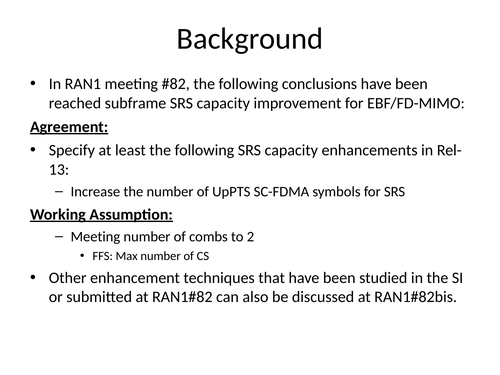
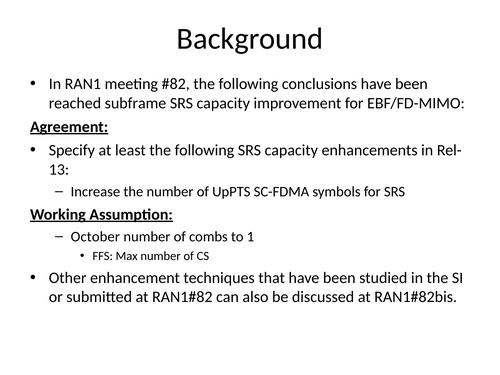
Meeting at (95, 237): Meeting -> October
2: 2 -> 1
